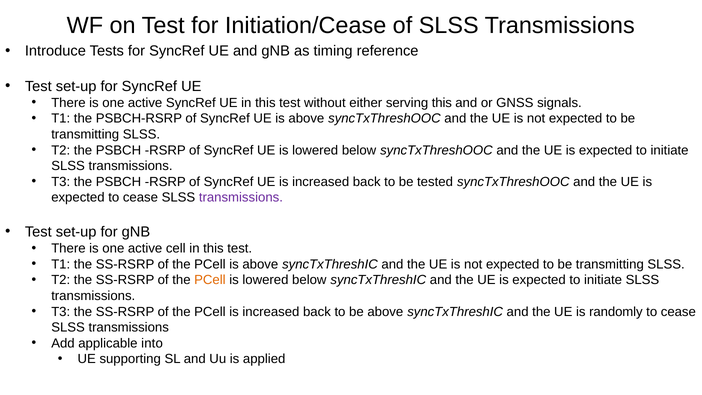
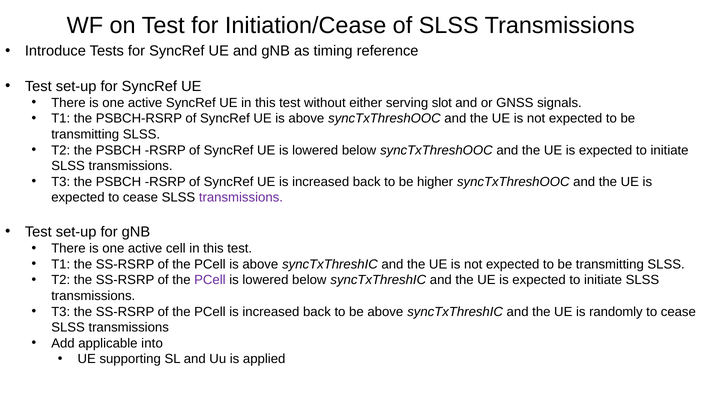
serving this: this -> slot
tested: tested -> higher
PCell at (210, 280) colour: orange -> purple
